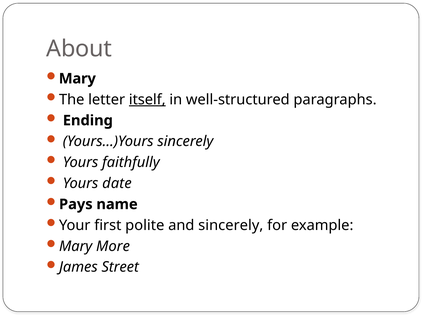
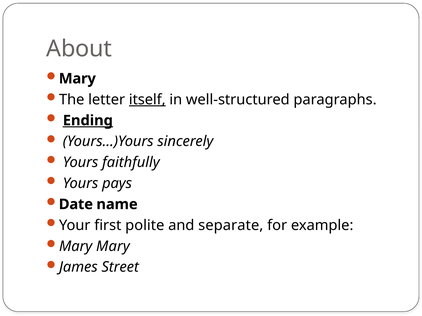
Ending underline: none -> present
date: date -> pays
Pays: Pays -> Date
and sincerely: sincerely -> separate
Mary More: More -> Mary
